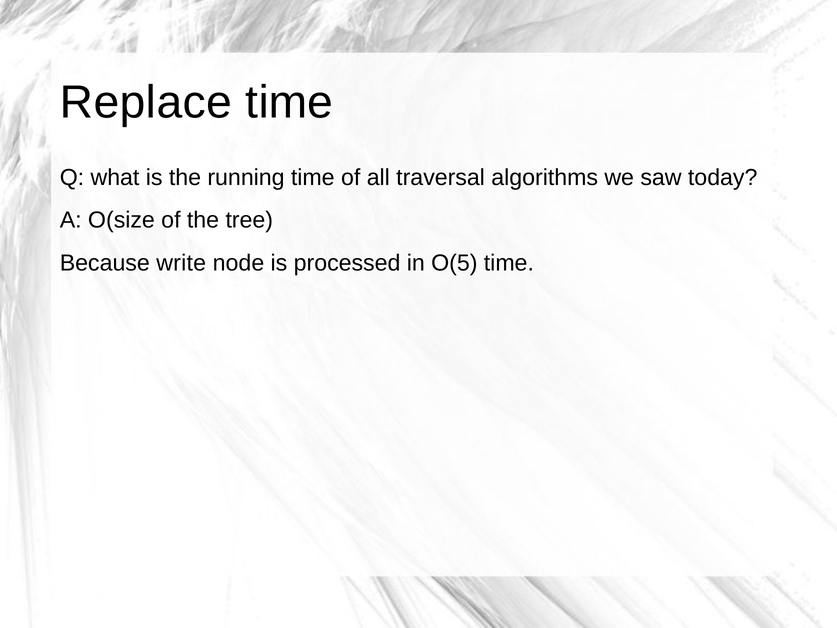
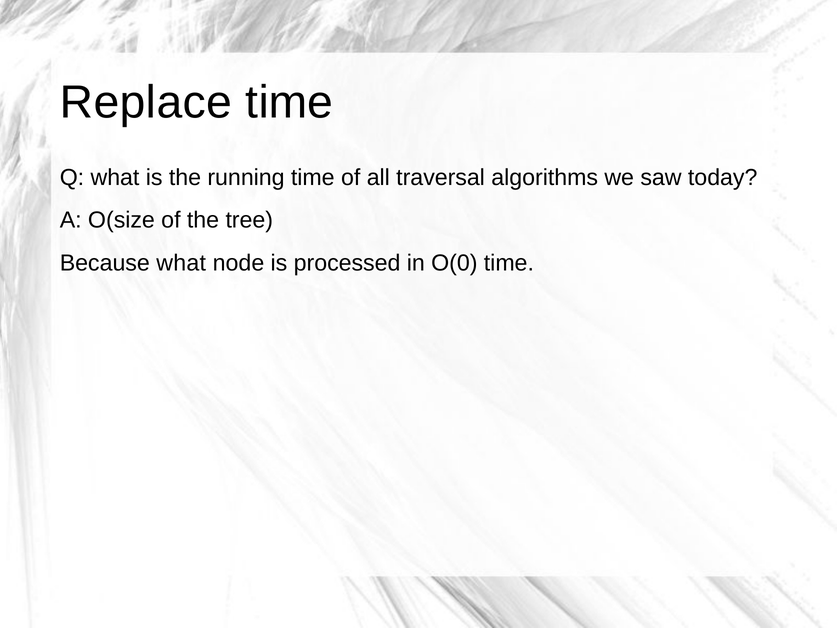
Because write: write -> what
O(5: O(5 -> O(0
